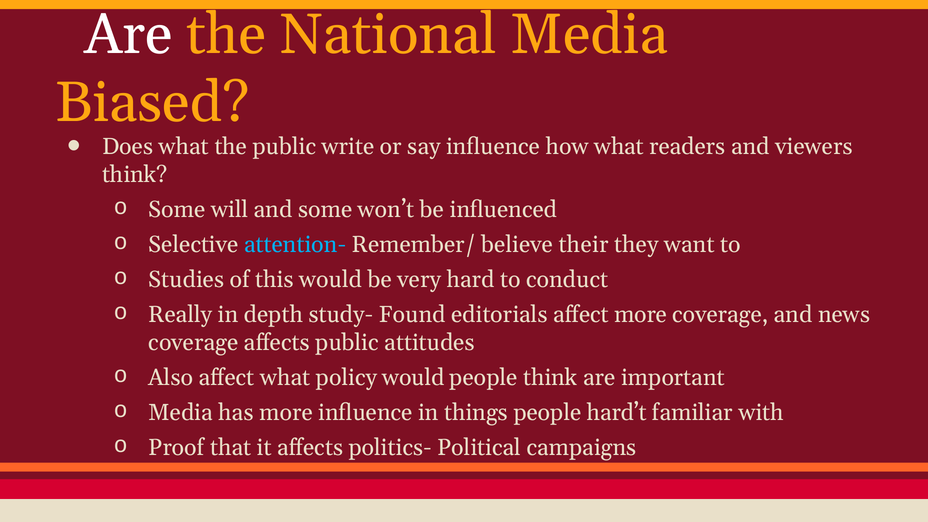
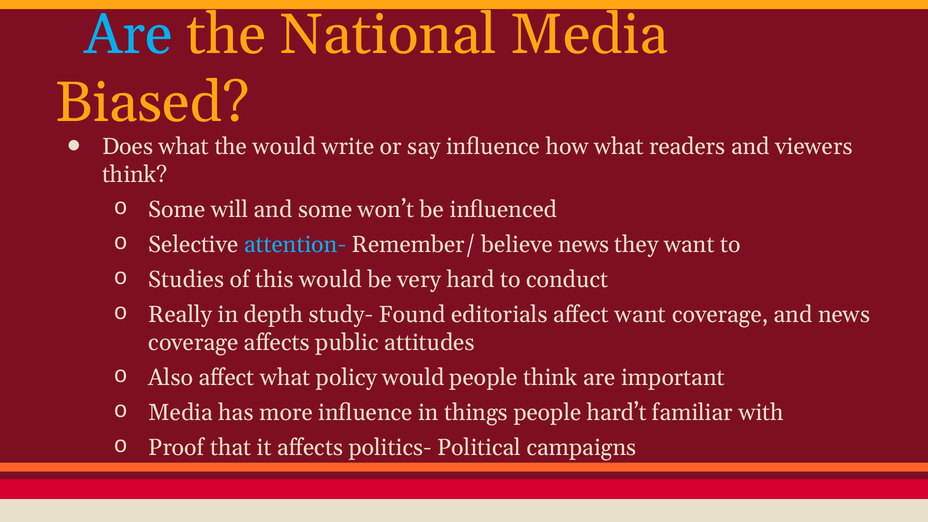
Are at (128, 34) colour: white -> light blue
the public: public -> would
believe their: their -> news
affect more: more -> want
